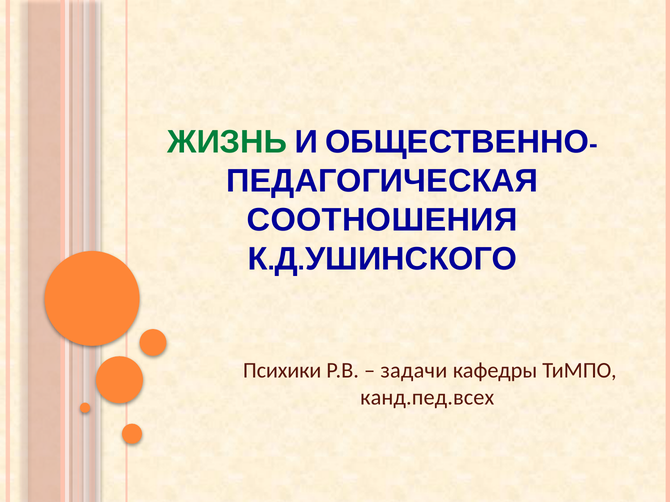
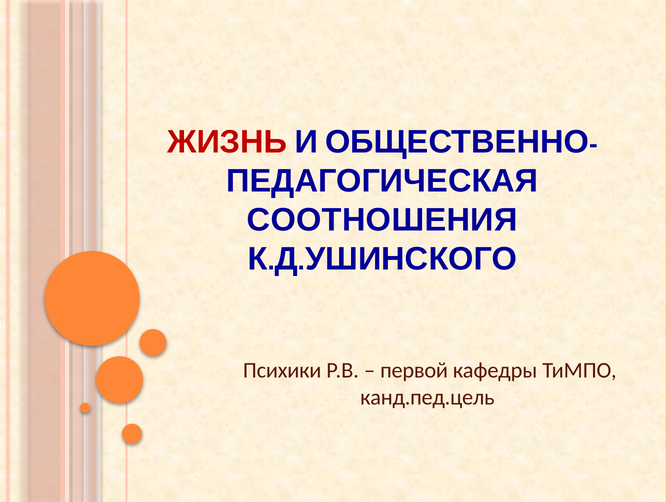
ЖИЗНЬ colour: green -> red
задачи: задачи -> первой
канд.пед.всех: канд.пед.всех -> канд.пед.цель
